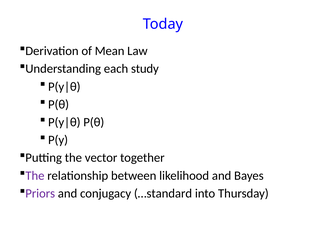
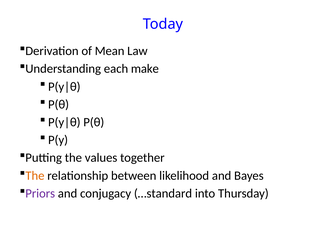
study: study -> make
vector: vector -> values
The at (35, 175) colour: purple -> orange
